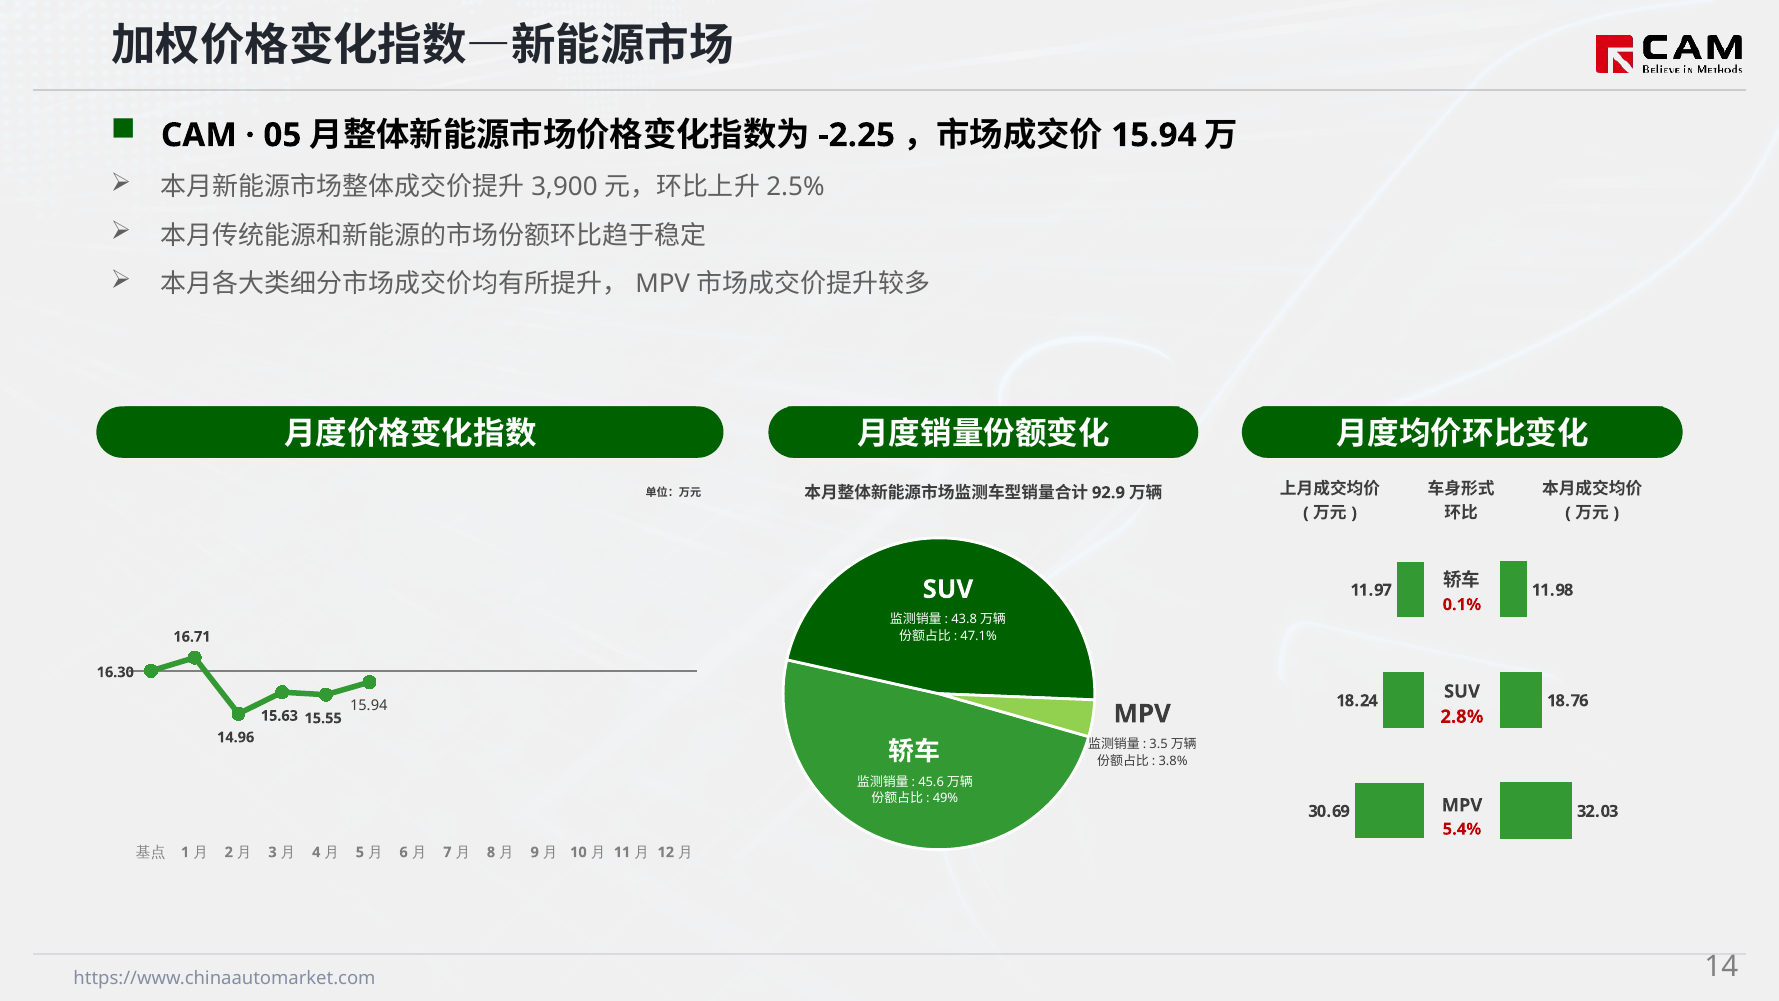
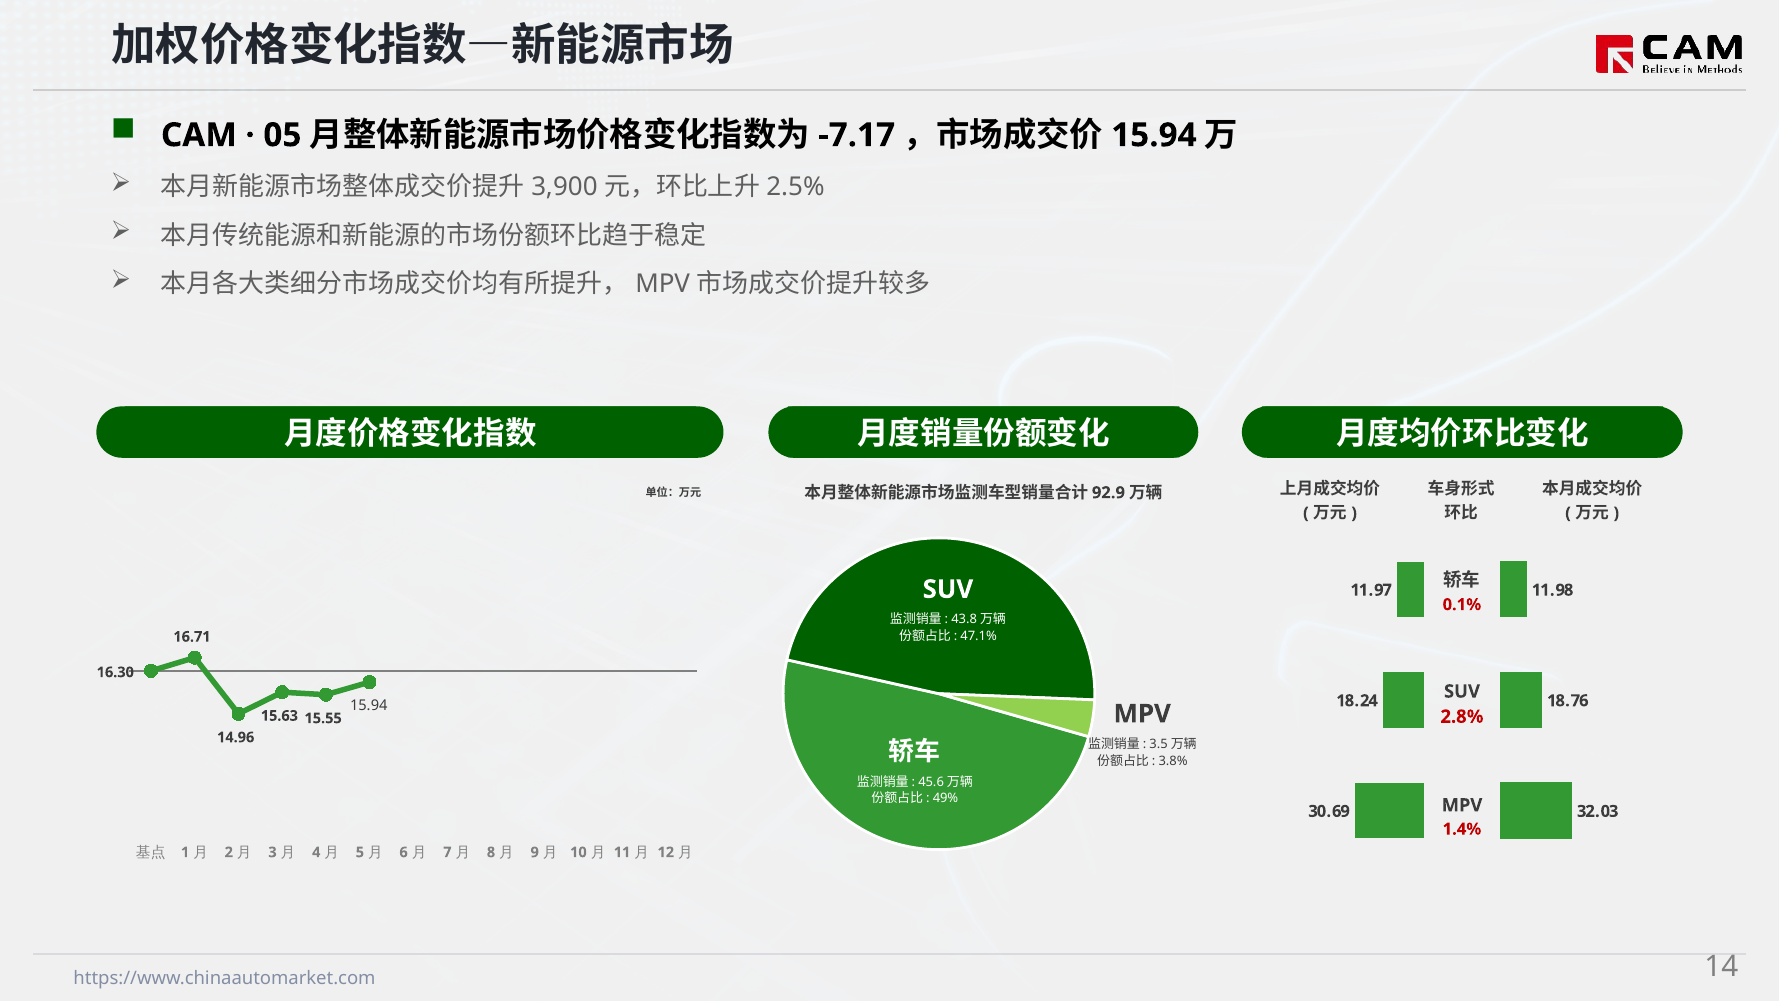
-2.25: -2.25 -> -7.17
5.4%: 5.4% -> 1.4%
